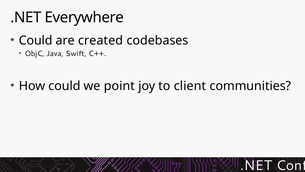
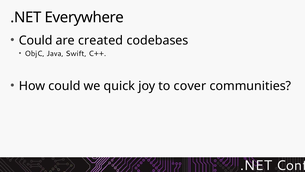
point: point -> quick
client: client -> cover
